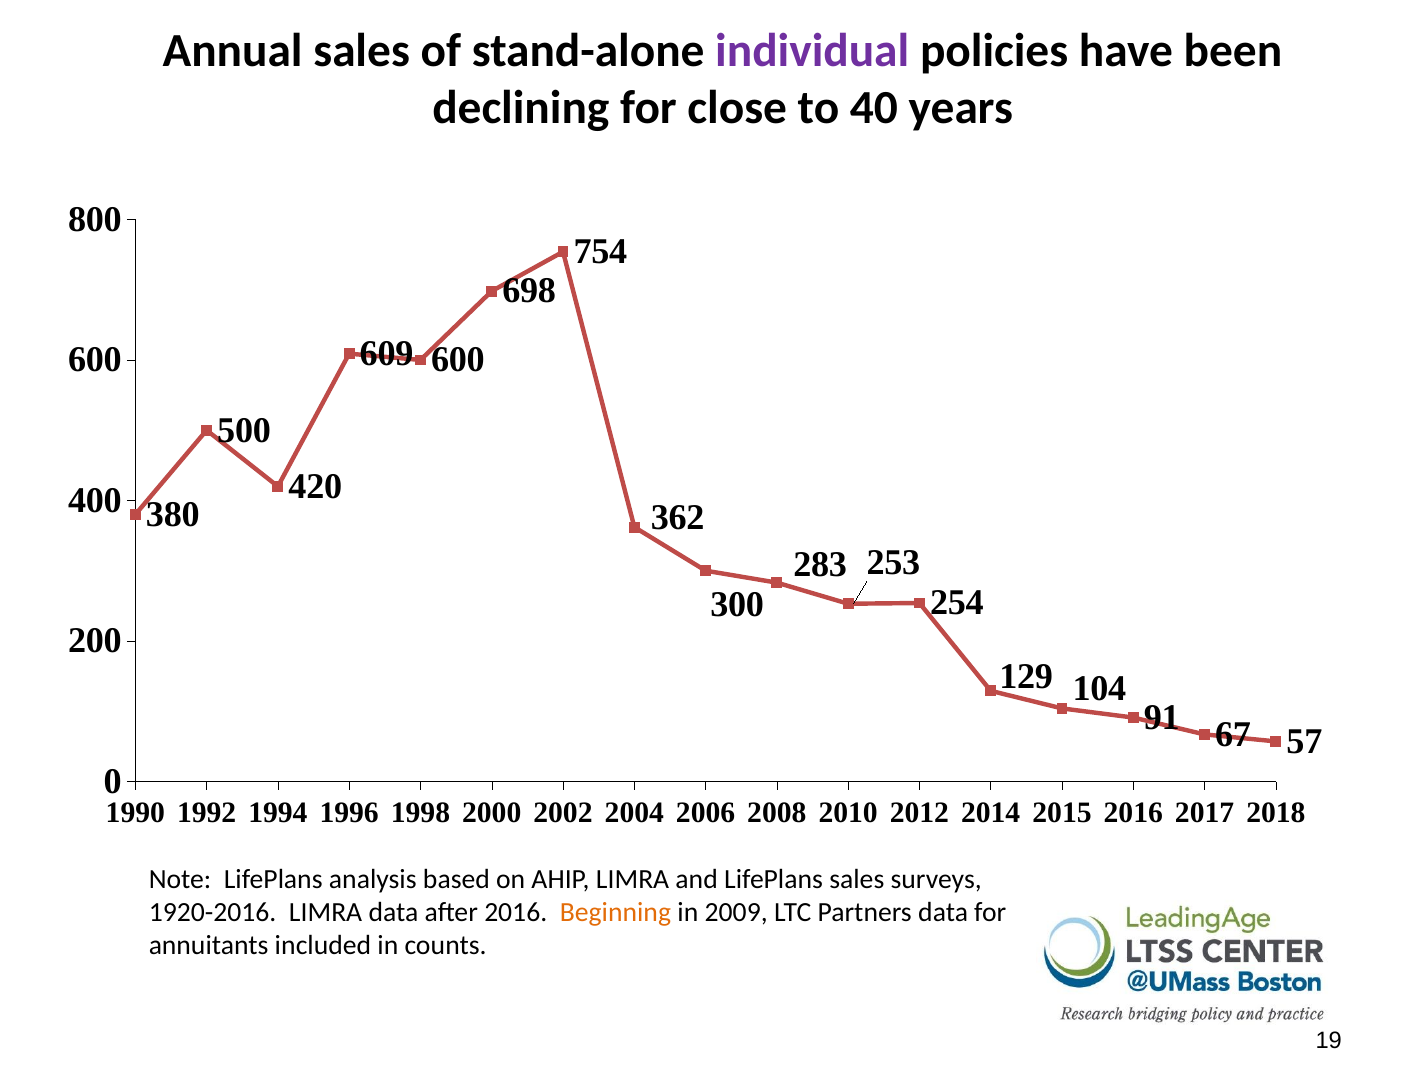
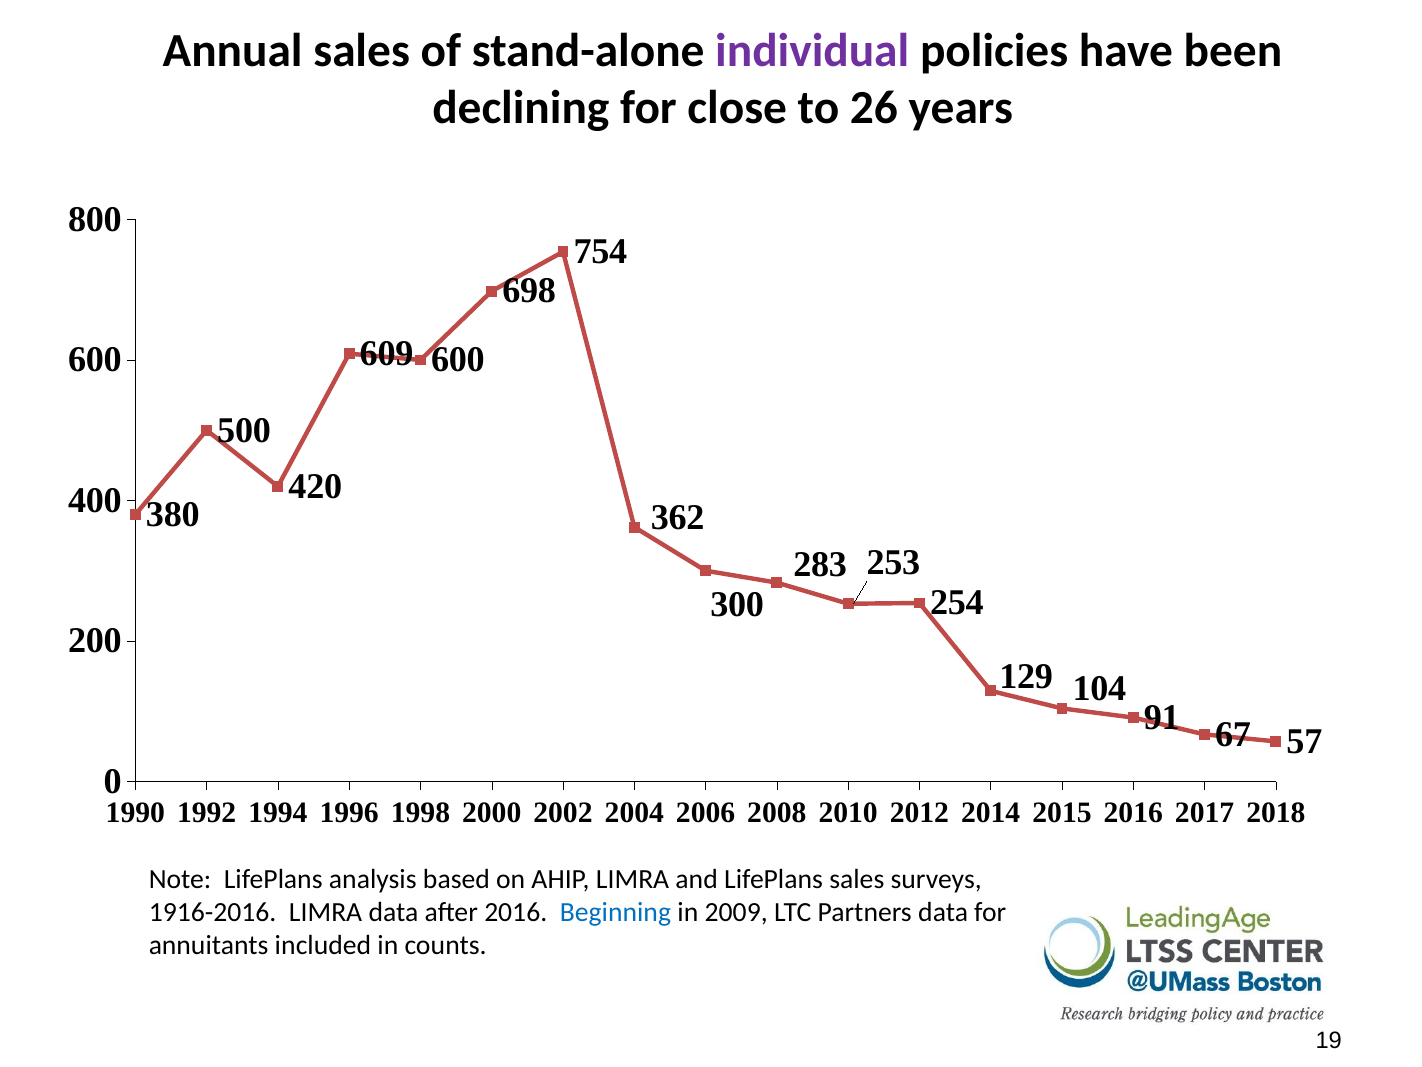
40: 40 -> 26
1920-2016: 1920-2016 -> 1916-2016
Beginning colour: orange -> blue
